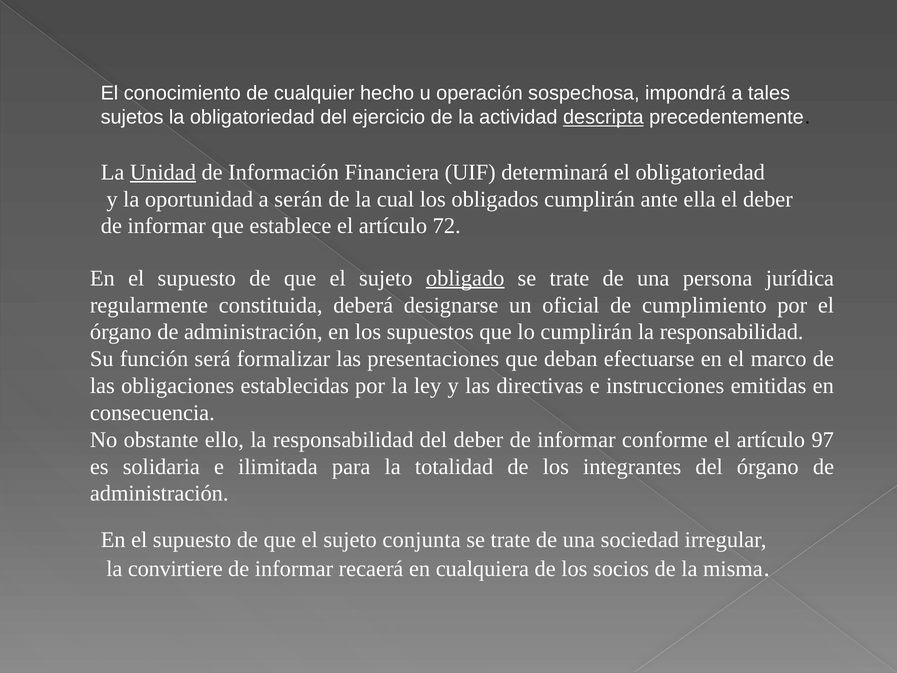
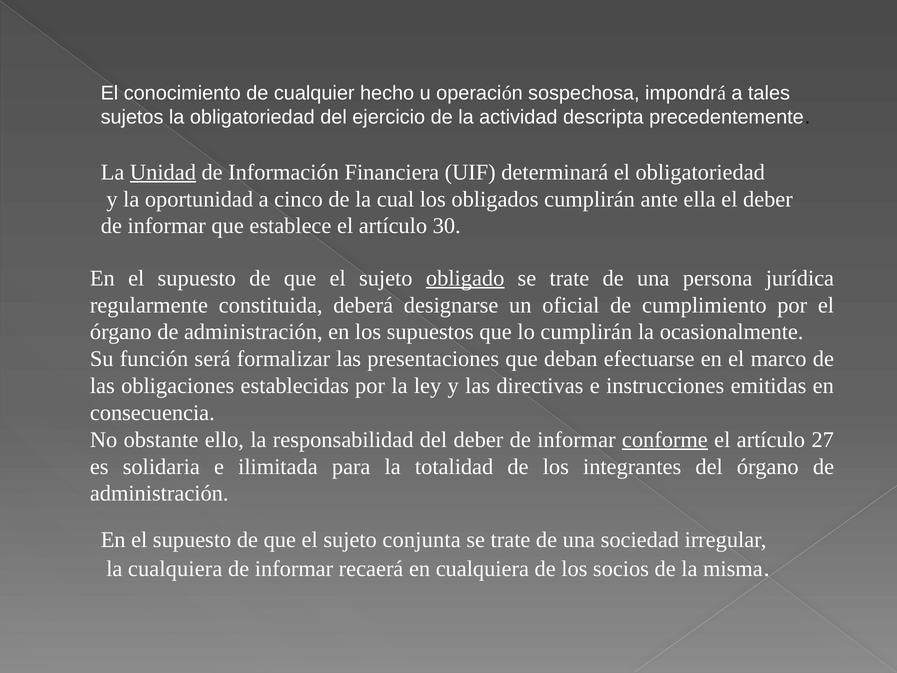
descripta underline: present -> none
serán: serán -> cinco
72: 72 -> 30
responsabilidad at (732, 332): responsabilidad -> ocasionalmente
conforme underline: none -> present
97: 97 -> 27
la convirtiere: convirtiere -> cualquiera
